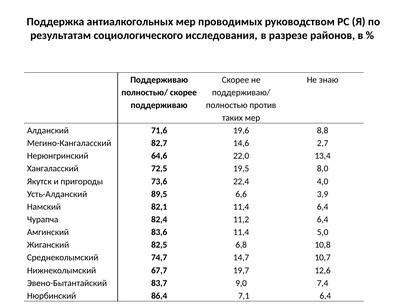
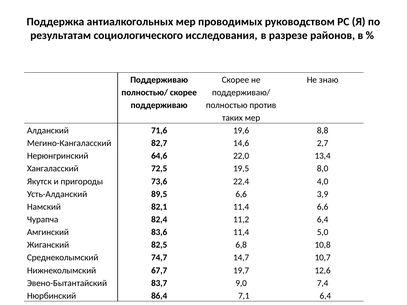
11,4 6,4: 6,4 -> 6,6
